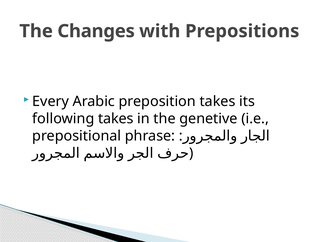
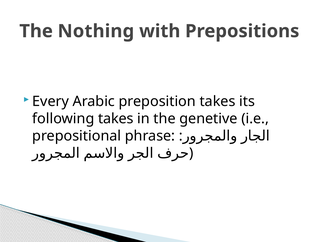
Changes: Changes -> Nothing
